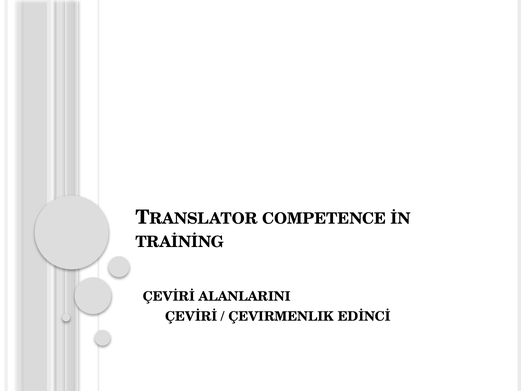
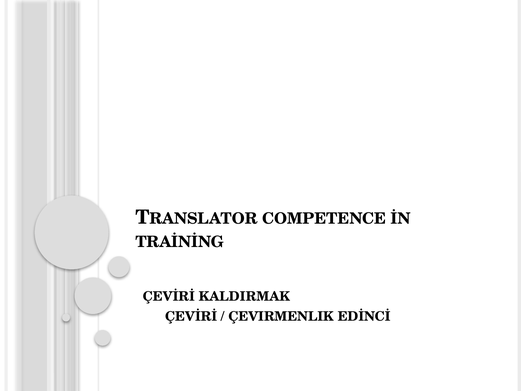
ALANLARINI: ALANLARINI -> KALDIRMAK
